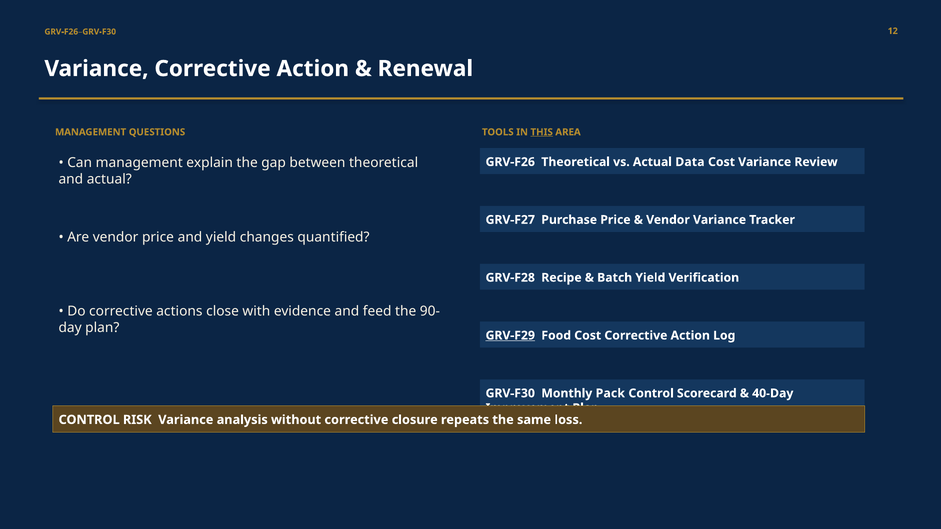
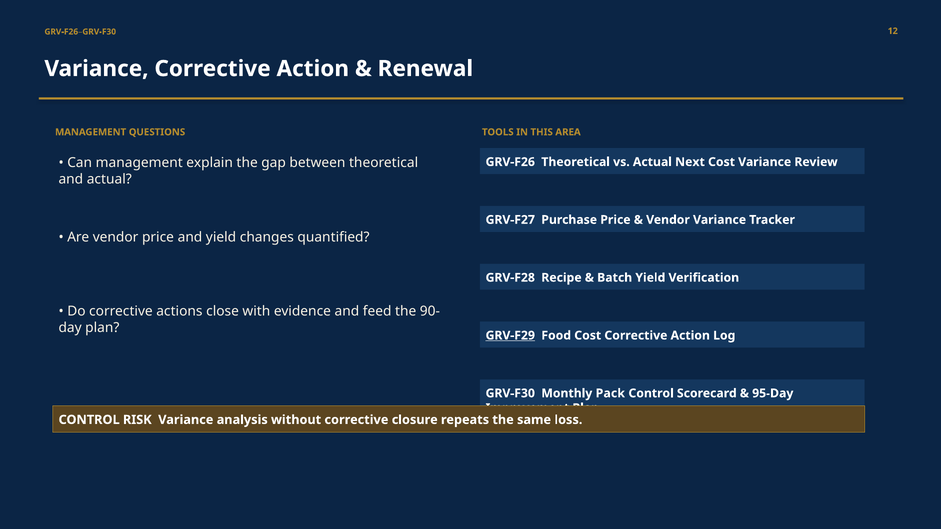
THIS underline: present -> none
Data: Data -> Next
40-Day: 40-Day -> 95-Day
